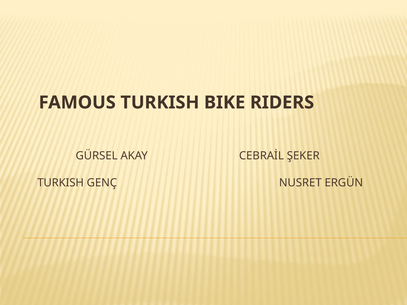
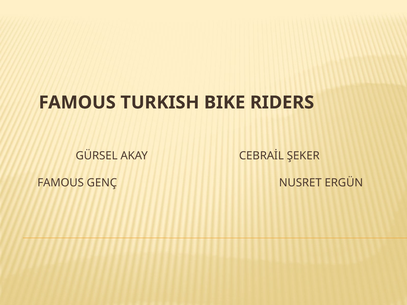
TURKISH at (61, 183): TURKISH -> FAMOUS
